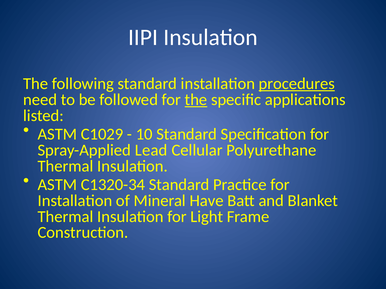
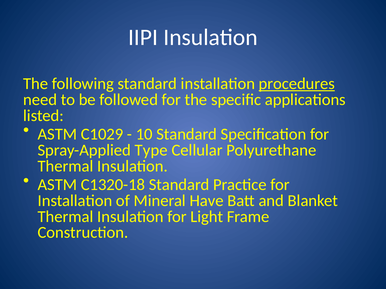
the at (196, 100) underline: present -> none
Lead: Lead -> Type
C1320-34: C1320-34 -> C1320-18
